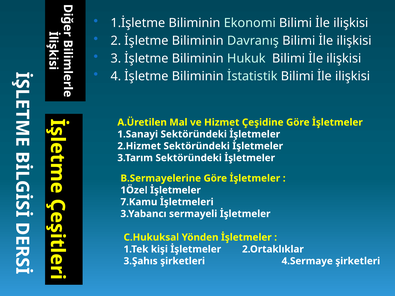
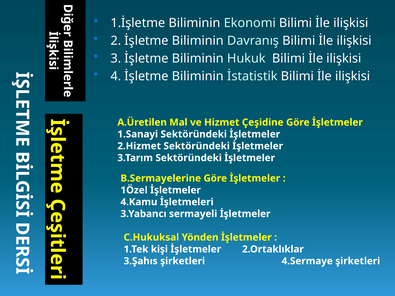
7.Kamu: 7.Kamu -> 4.Kamu
